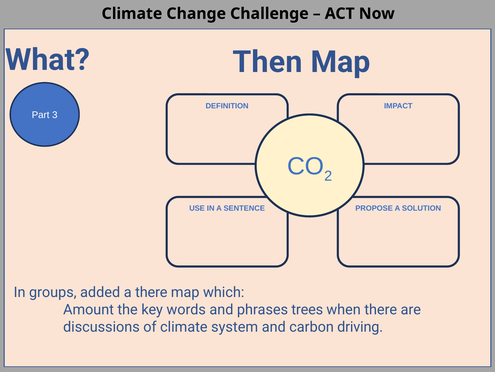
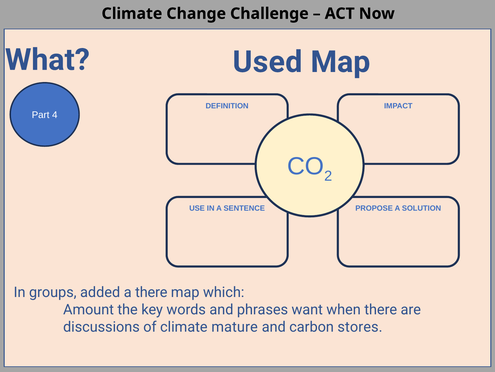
Then: Then -> Used
3: 3 -> 4
trees: trees -> want
system: system -> mature
driving: driving -> stores
